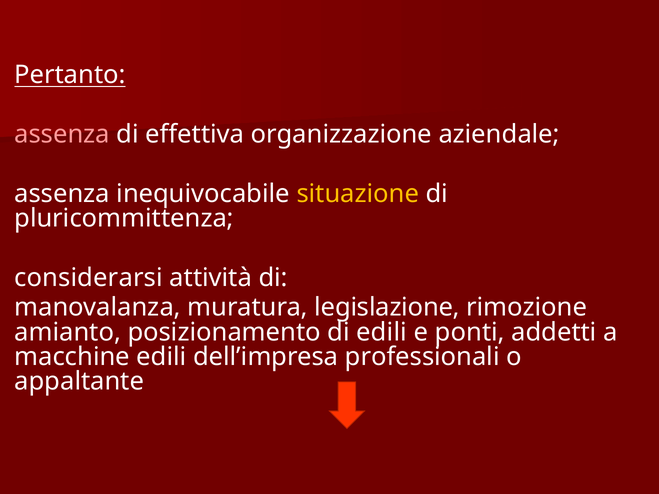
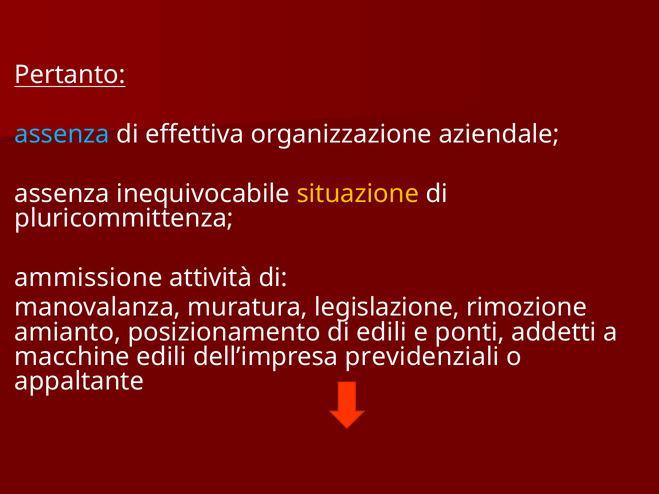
assenza at (62, 134) colour: pink -> light blue
considerarsi: considerarsi -> ammissione
professionali: professionali -> previdenziali
